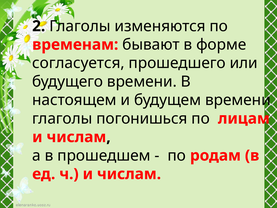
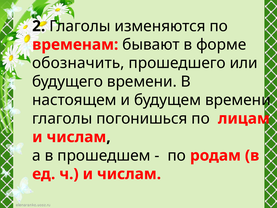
согласуется: согласуется -> обозначить
